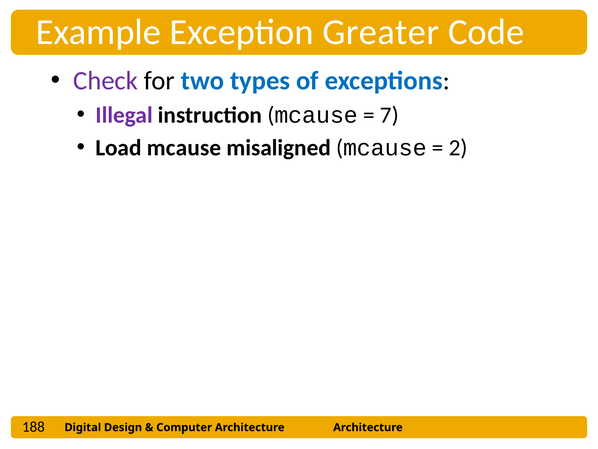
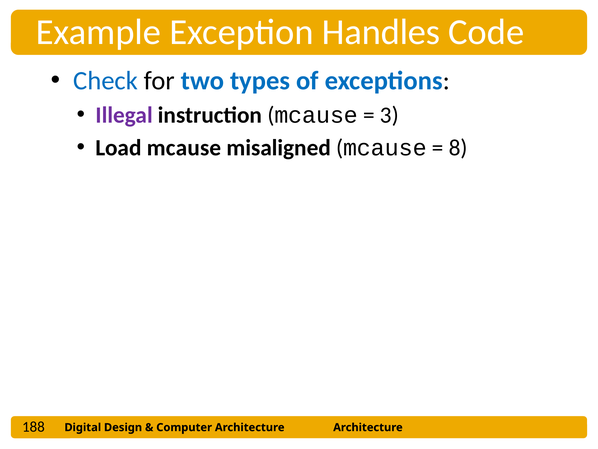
Greater: Greater -> Handles
Check colour: purple -> blue
7: 7 -> 3
2: 2 -> 8
